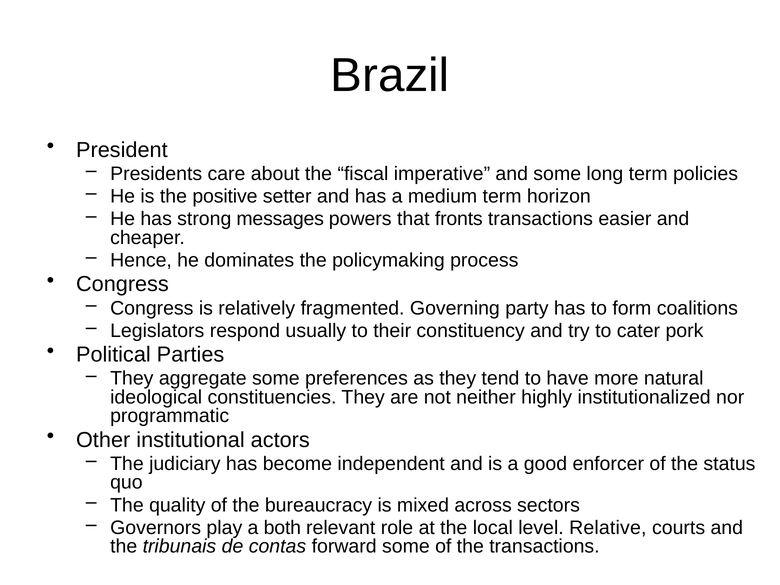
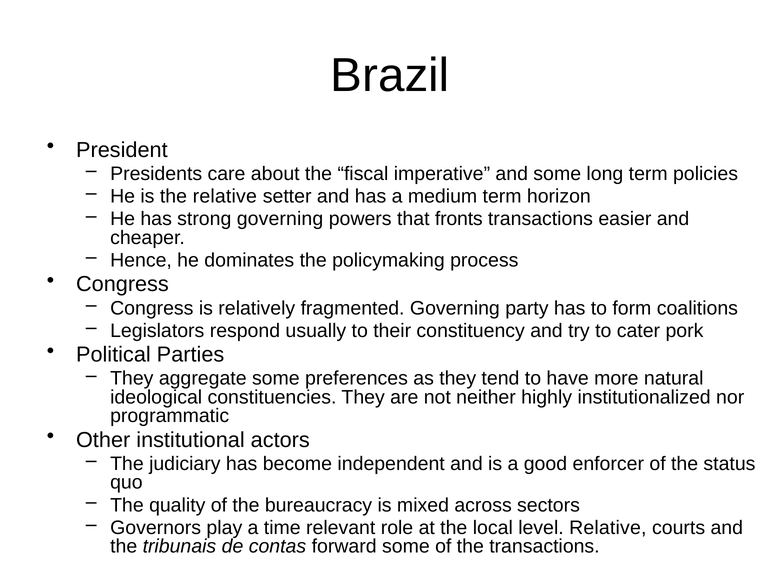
the positive: positive -> relative
strong messages: messages -> governing
both: both -> time
